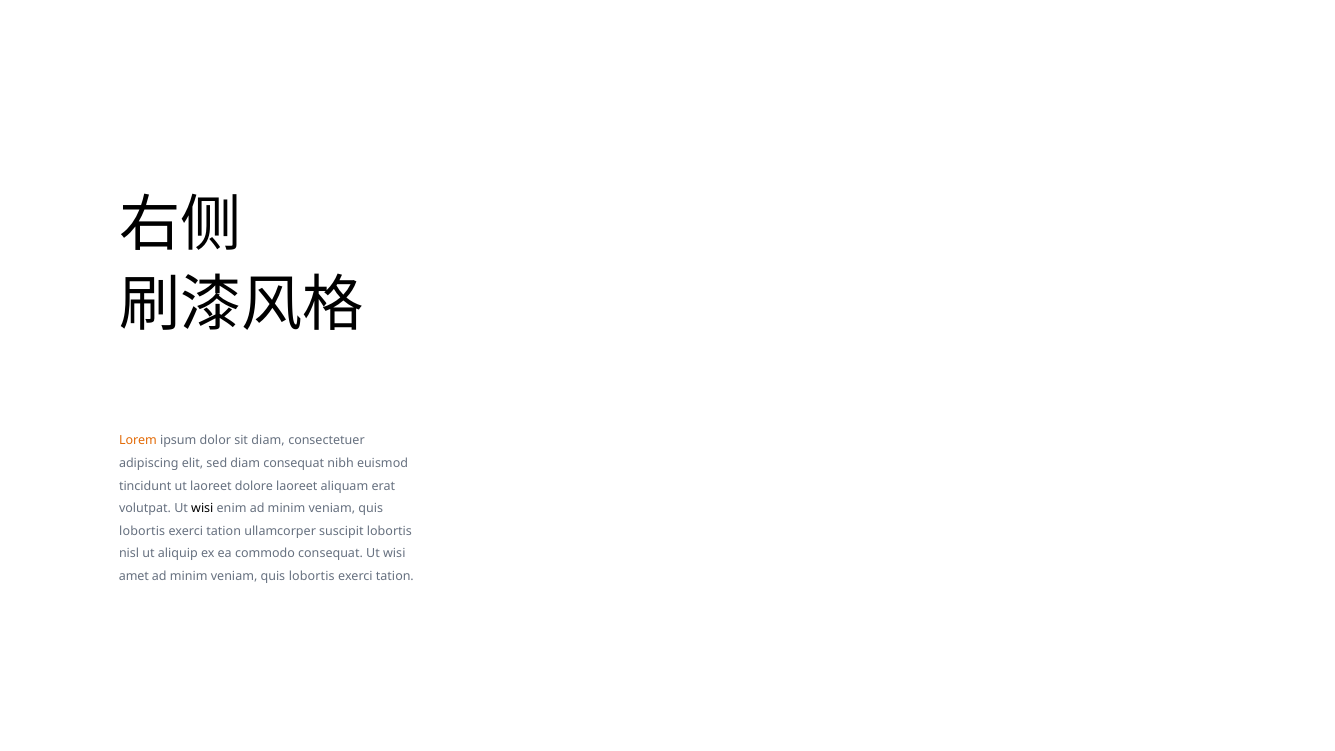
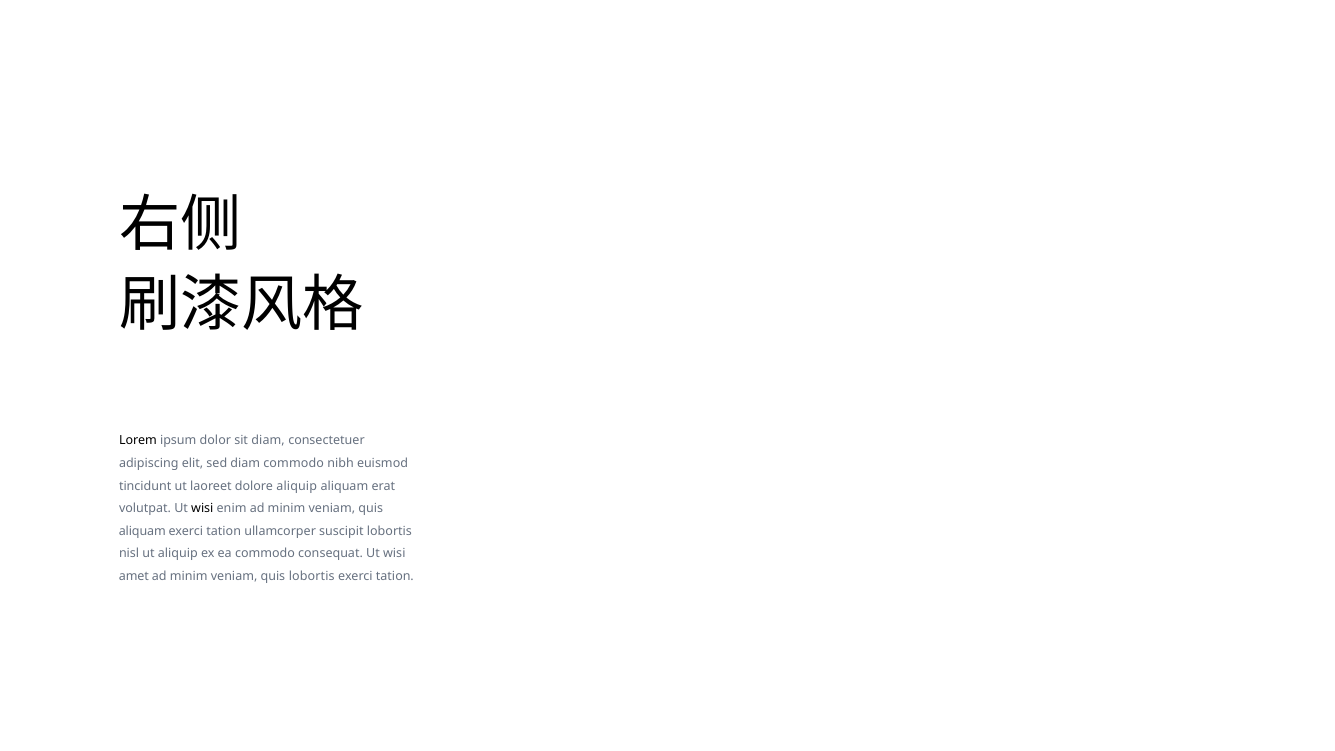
Lorem colour: orange -> black
diam consequat: consequat -> commodo
dolore laoreet: laoreet -> aliquip
lobortis at (142, 531): lobortis -> aliquam
